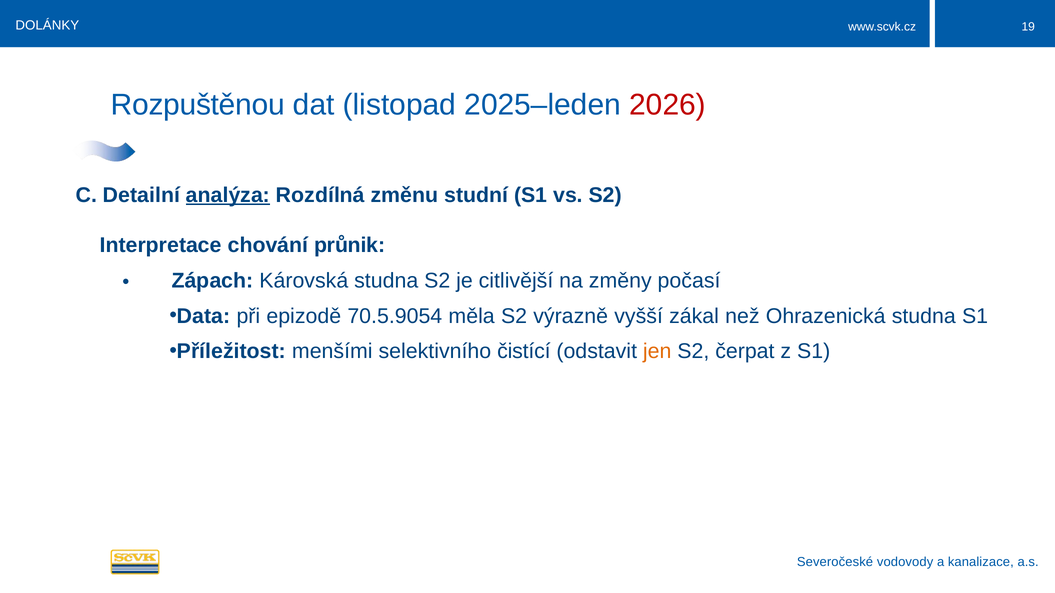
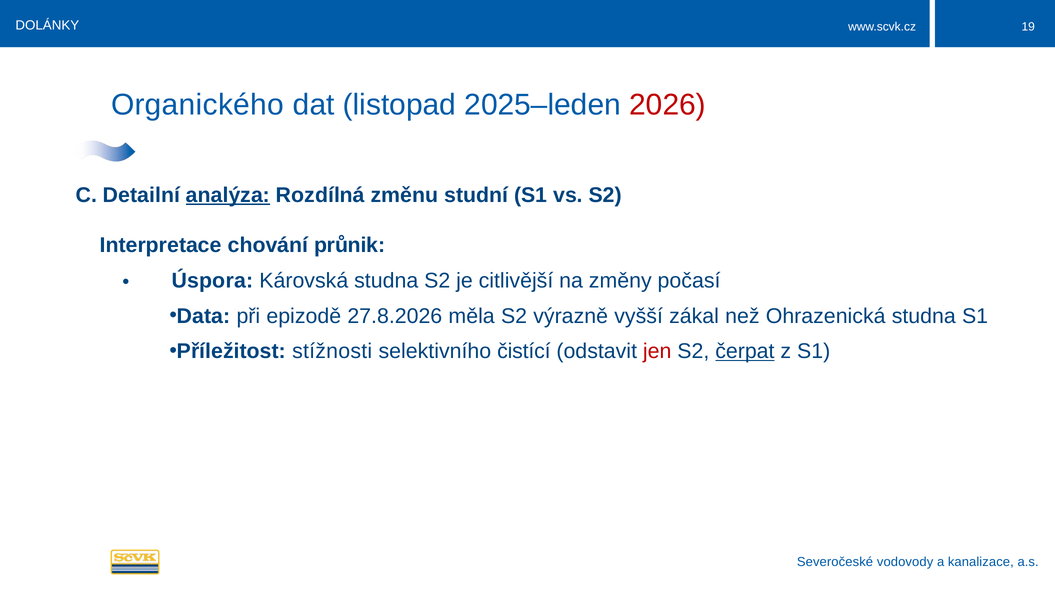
Rozpuštěnou: Rozpuštěnou -> Organického
Zápach: Zápach -> Úspora
70.5.9054: 70.5.9054 -> 27.8.2026
menšími: menšími -> stížnosti
jen colour: orange -> red
čerpat underline: none -> present
